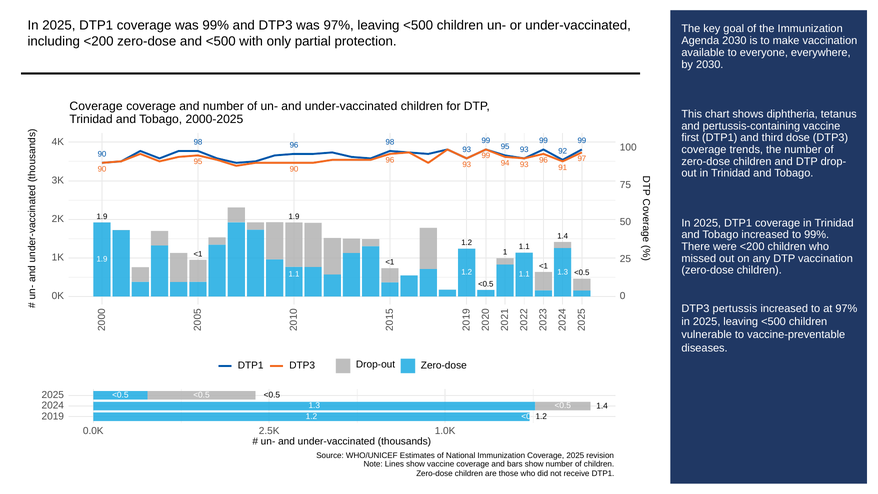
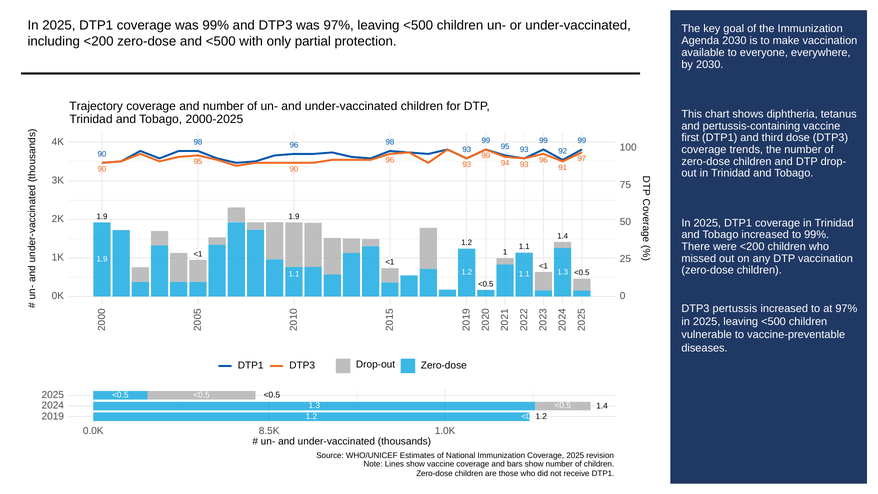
Coverage at (96, 106): Coverage -> Trajectory
2.5K: 2.5K -> 8.5K
